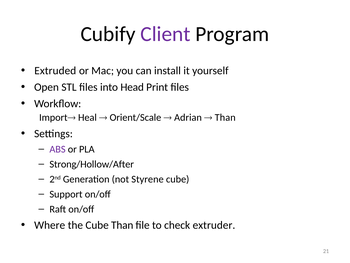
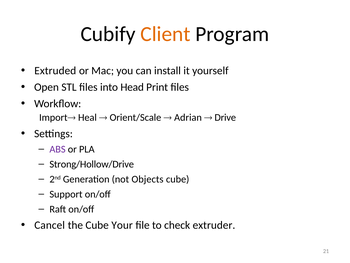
Client colour: purple -> orange
Than at (225, 117): Than -> Drive
Strong/Hollow/After: Strong/Hollow/After -> Strong/Hollow/Drive
Styrene: Styrene -> Objects
Where: Where -> Cancel
Cube Than: Than -> Your
